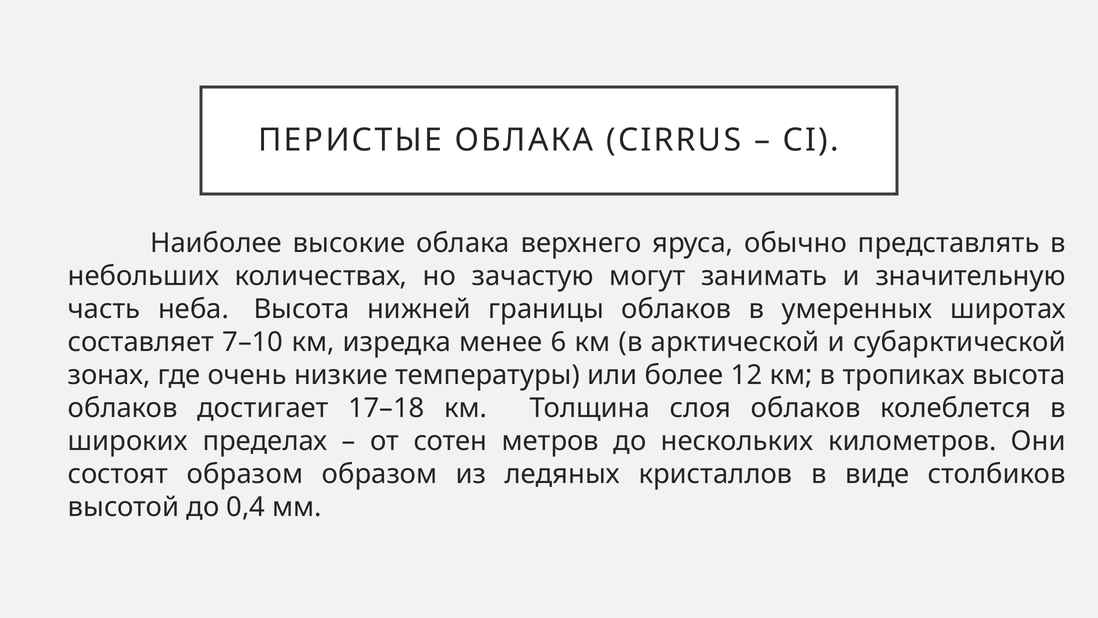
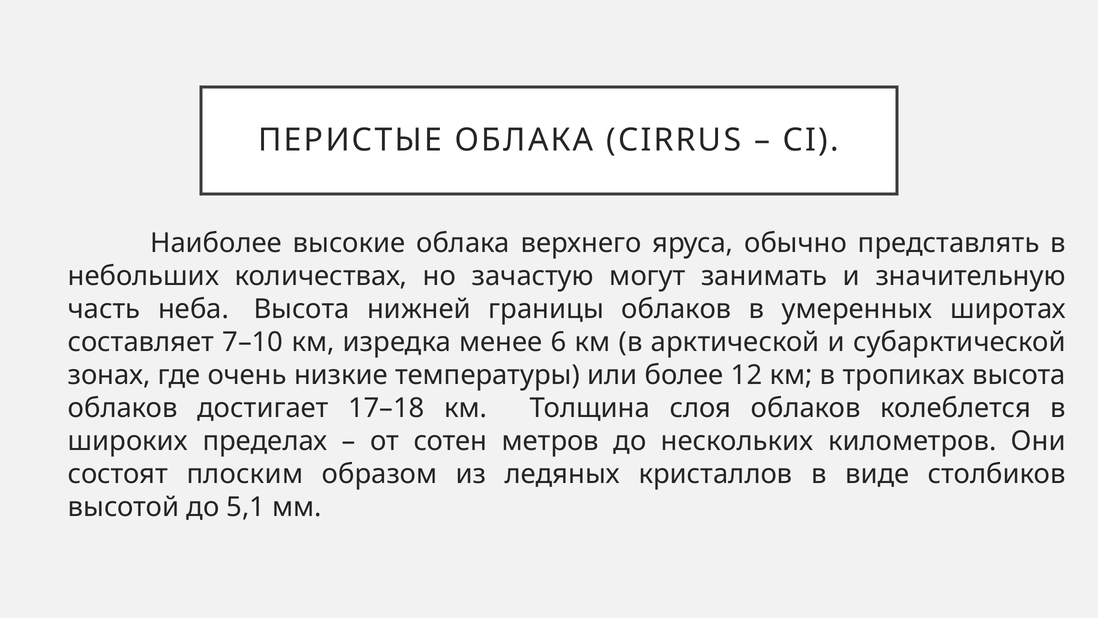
состоят образом: образом -> плоским
0,4: 0,4 -> 5,1
